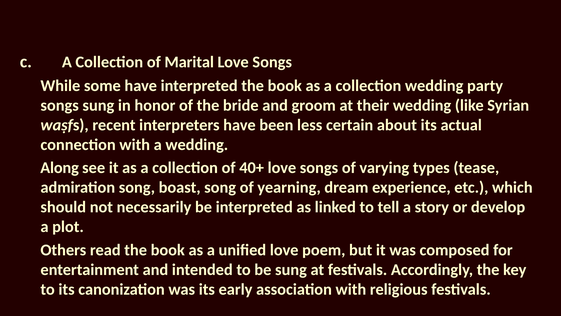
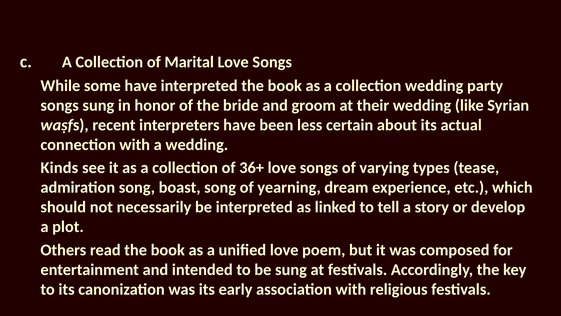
Along: Along -> Kinds
40+: 40+ -> 36+
